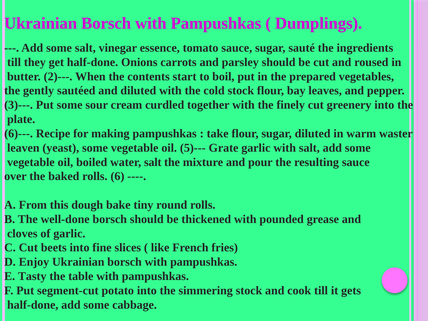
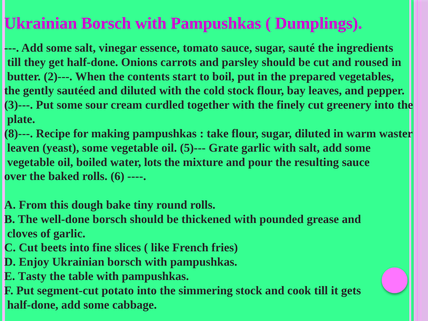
6)---: 6)--- -> 8)---
water salt: salt -> lots
